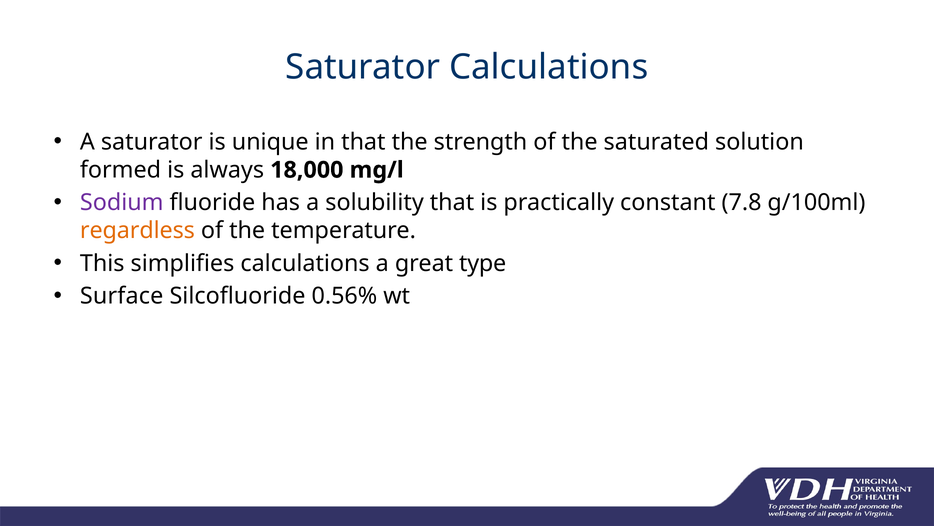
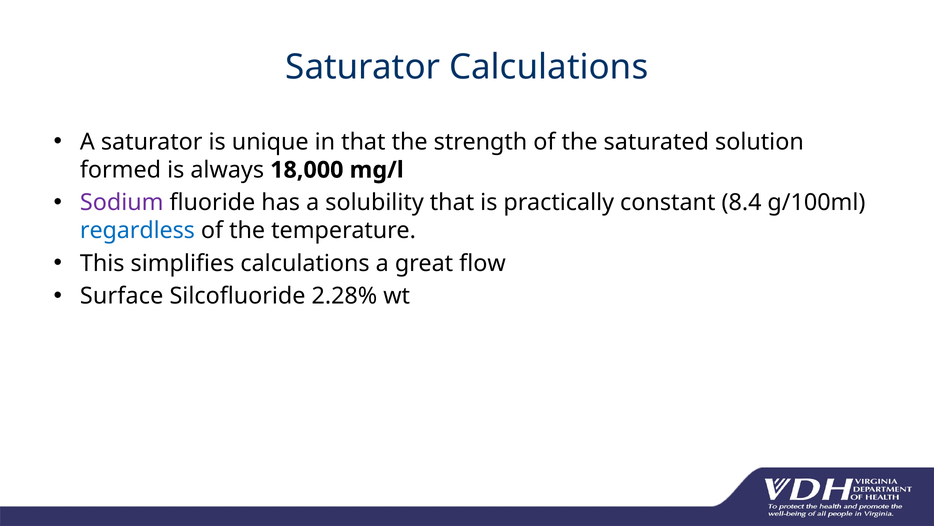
7.8: 7.8 -> 8.4
regardless colour: orange -> blue
type: type -> flow
0.56%: 0.56% -> 2.28%
